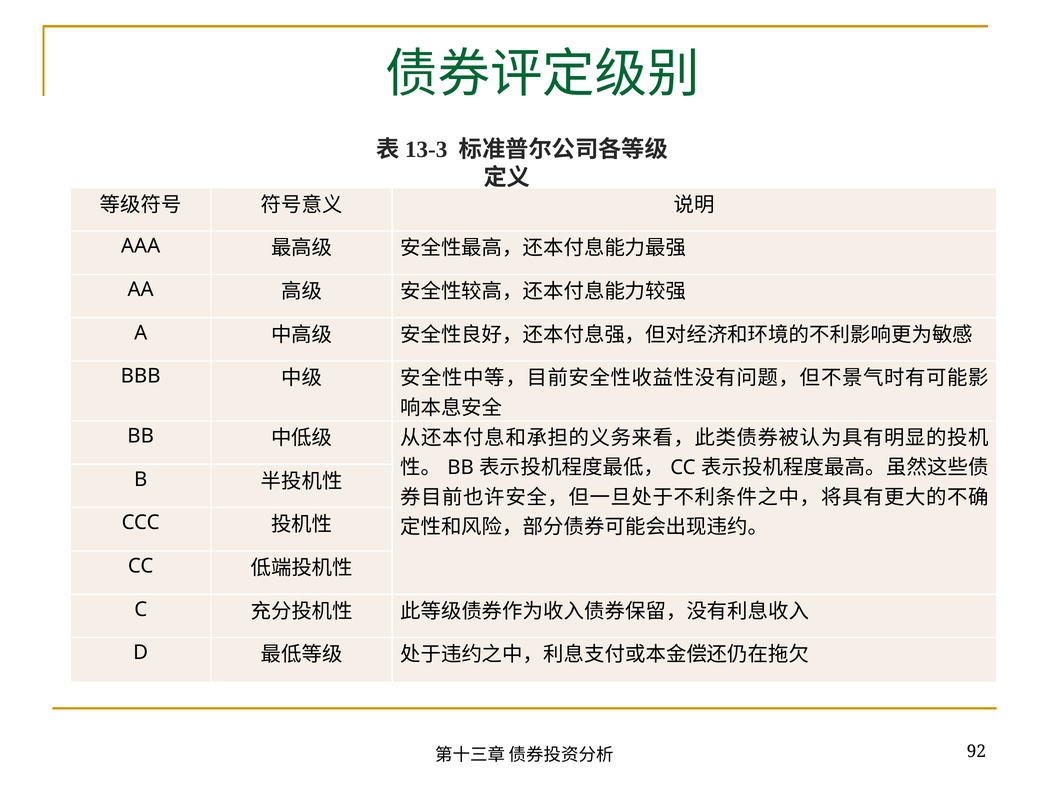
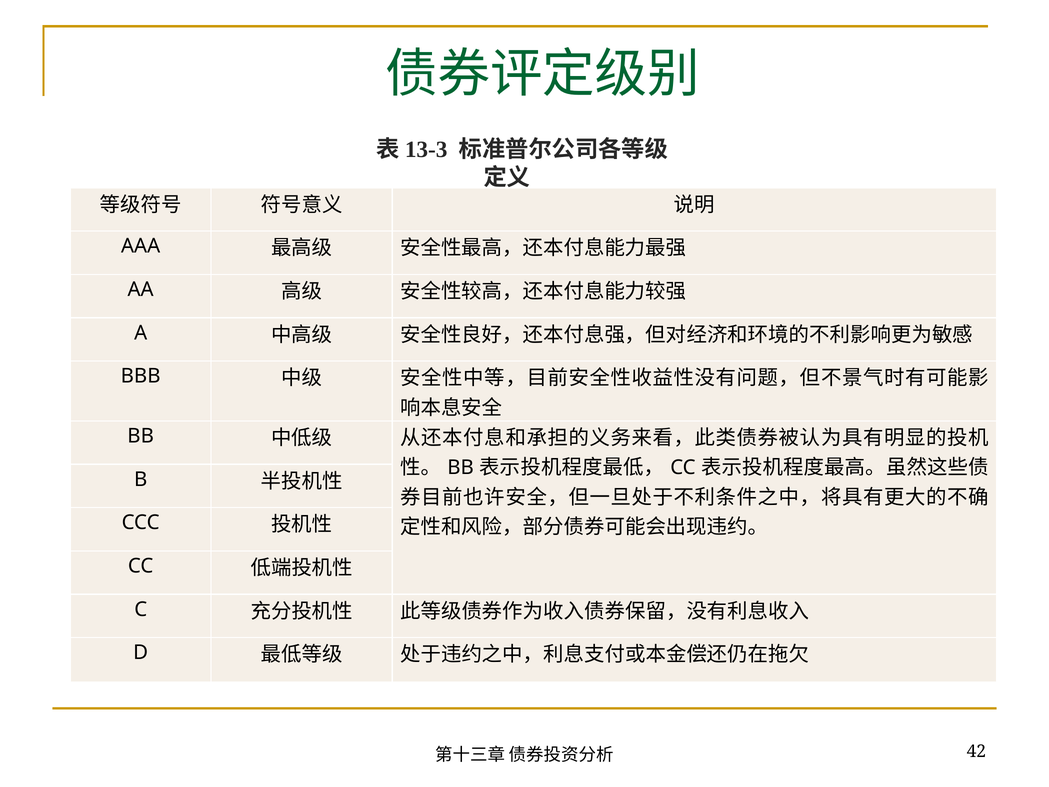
92: 92 -> 42
